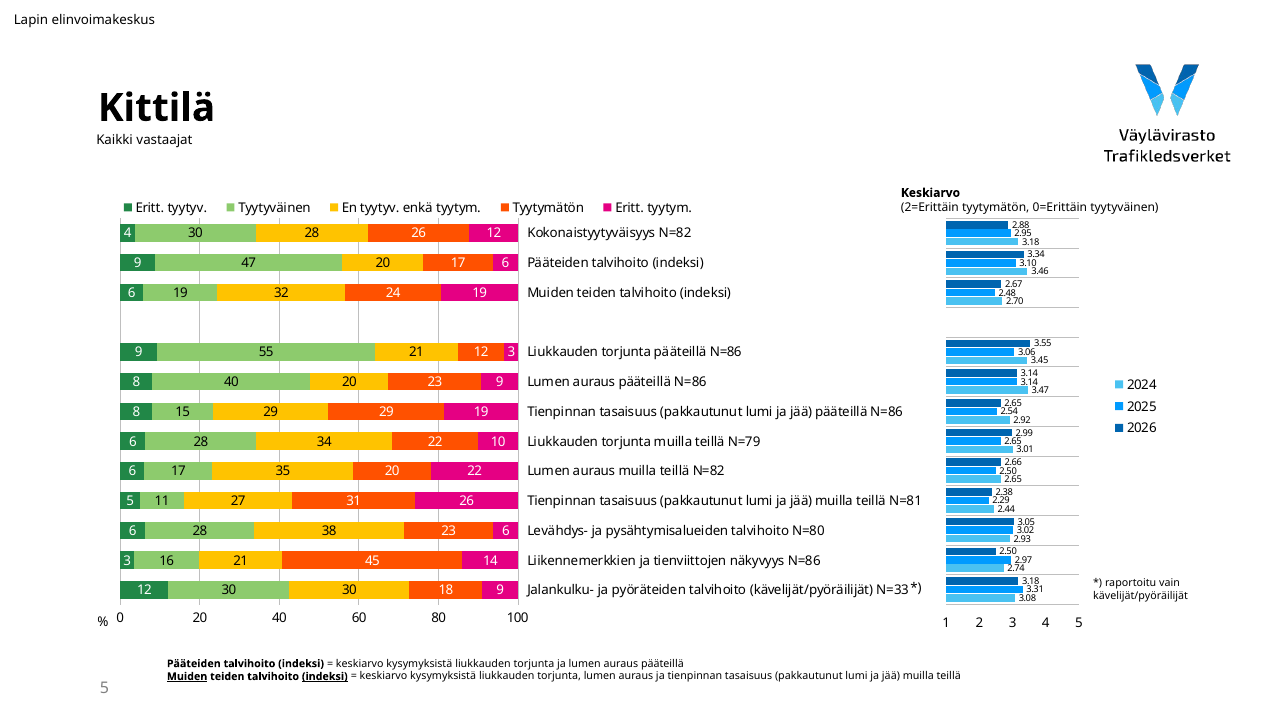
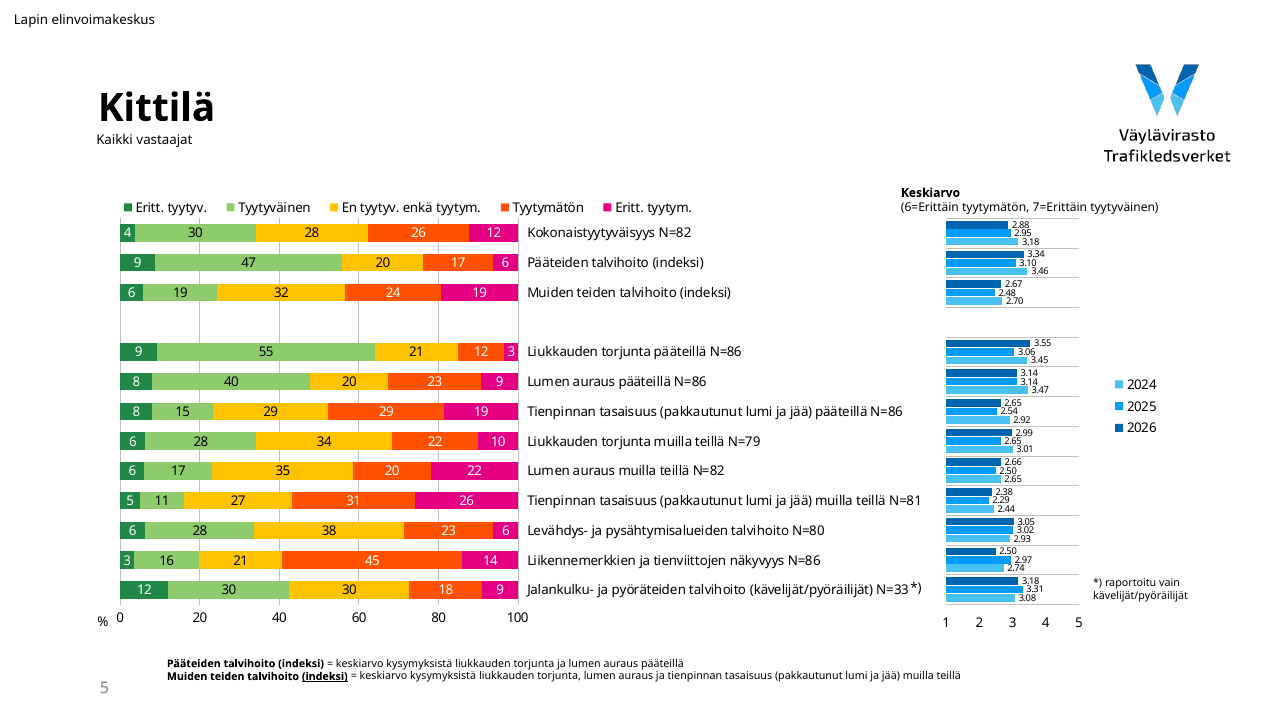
2=Erittäin: 2=Erittäin -> 6=Erittäin
0=Erittäin: 0=Erittäin -> 7=Erittäin
Muiden at (187, 676) underline: present -> none
